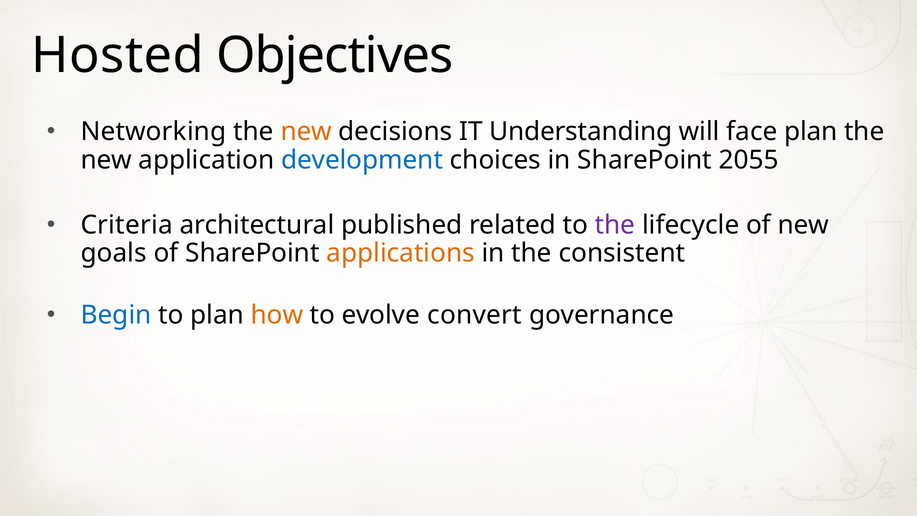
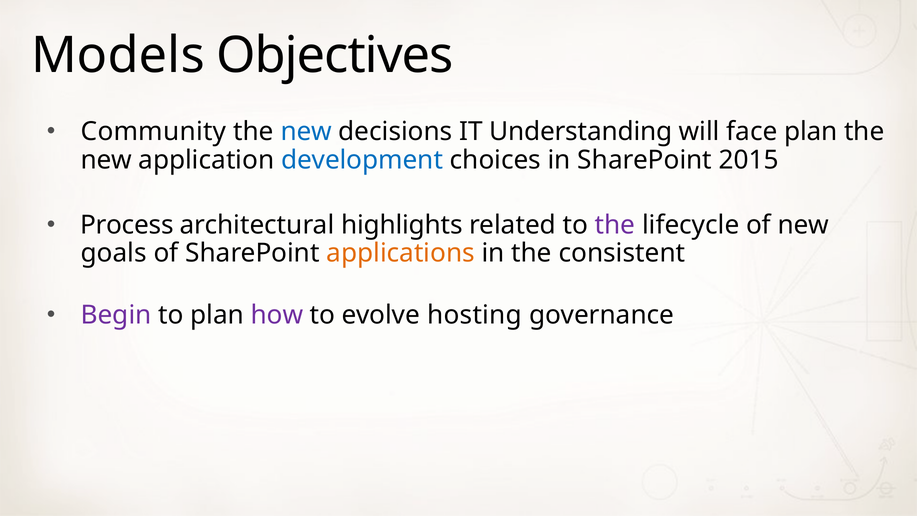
Hosted: Hosted -> Models
Networking: Networking -> Community
new at (306, 131) colour: orange -> blue
2055: 2055 -> 2015
Criteria: Criteria -> Process
published: published -> highlights
Begin colour: blue -> purple
how colour: orange -> purple
convert: convert -> hosting
